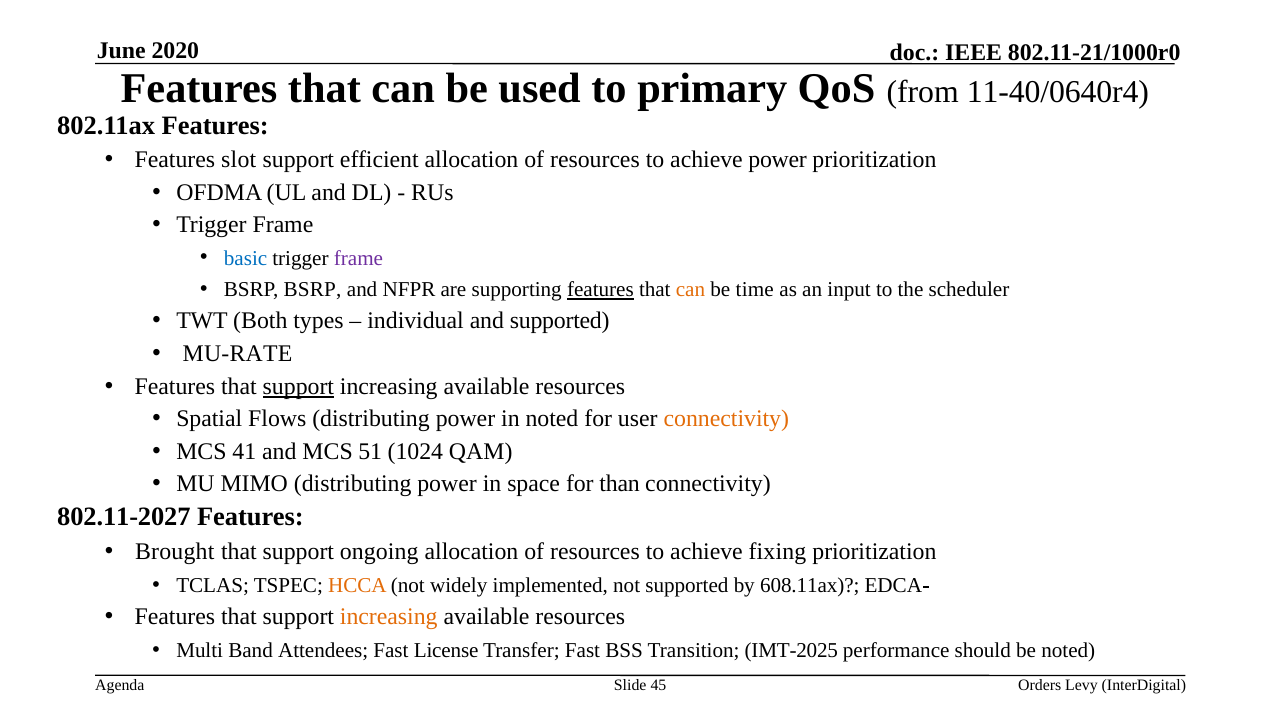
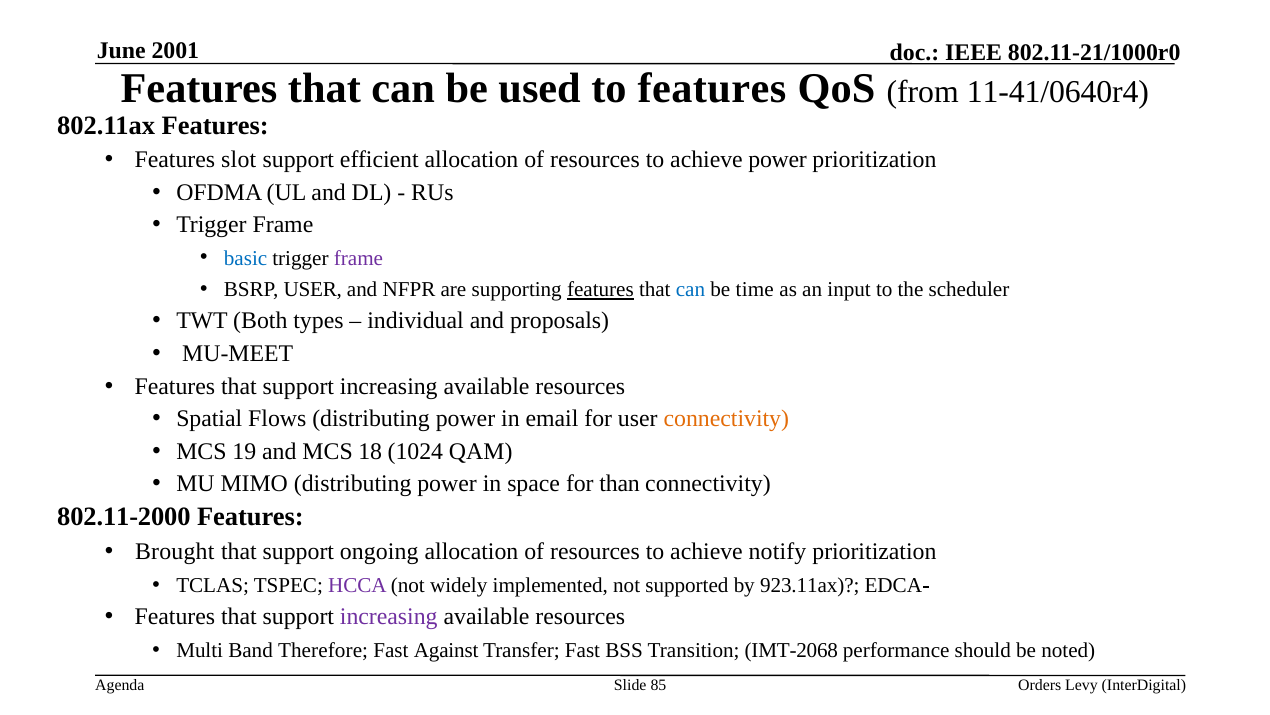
2020: 2020 -> 2001
to primary: primary -> features
11-40/0640r4: 11-40/0640r4 -> 11-41/0640r4
BSRP BSRP: BSRP -> USER
can at (691, 290) colour: orange -> blue
and supported: supported -> proposals
MU-RATE: MU-RATE -> MU-MEET
support at (298, 386) underline: present -> none
in noted: noted -> email
41: 41 -> 19
51: 51 -> 18
802.11-2027: 802.11-2027 -> 802.11-2000
fixing: fixing -> notify
HCCA colour: orange -> purple
608.11ax: 608.11ax -> 923.11ax
increasing at (389, 617) colour: orange -> purple
Attendees: Attendees -> Therefore
License: License -> Against
IMT-2025: IMT-2025 -> IMT-2068
45: 45 -> 85
